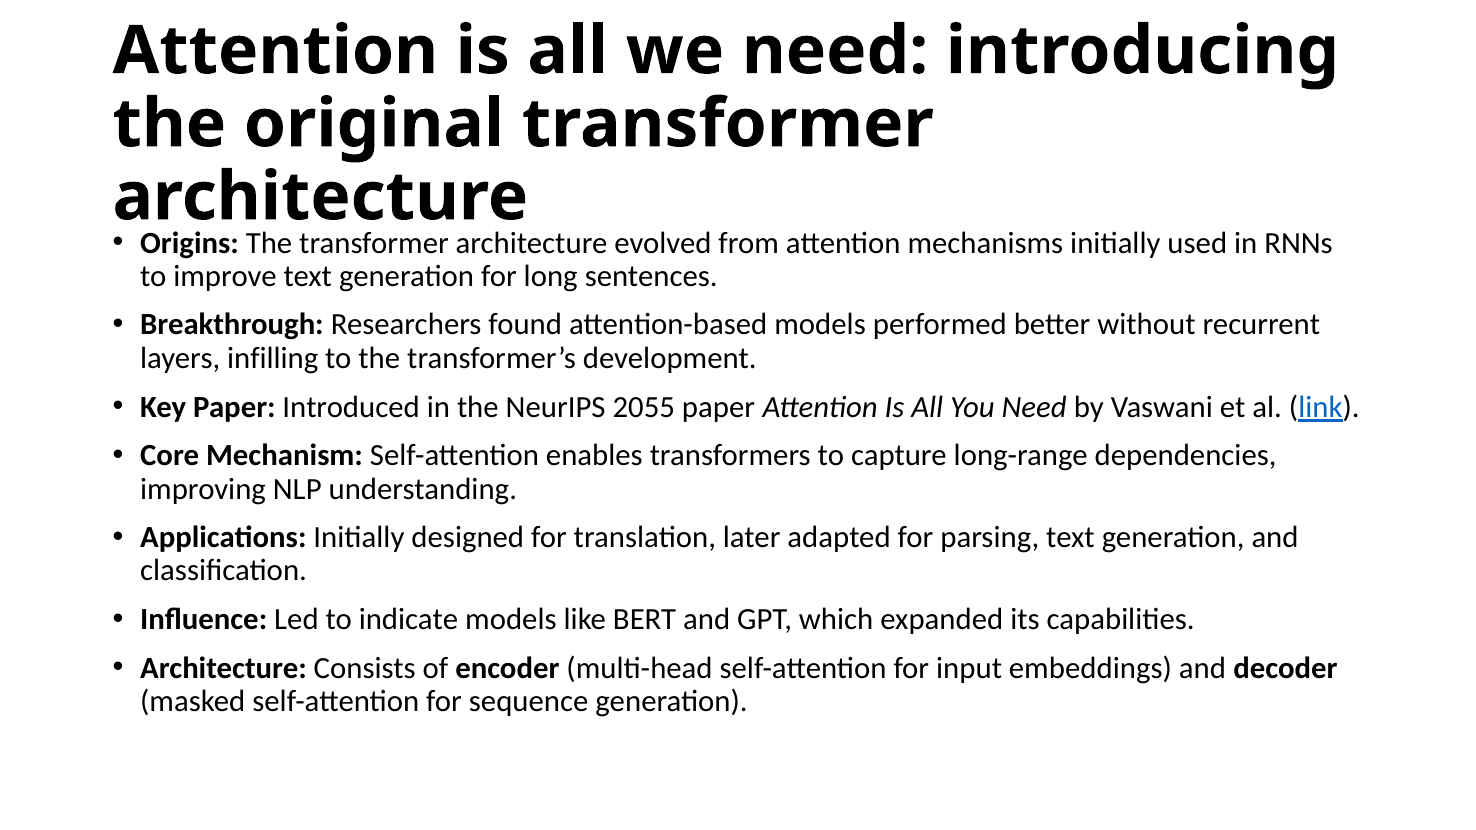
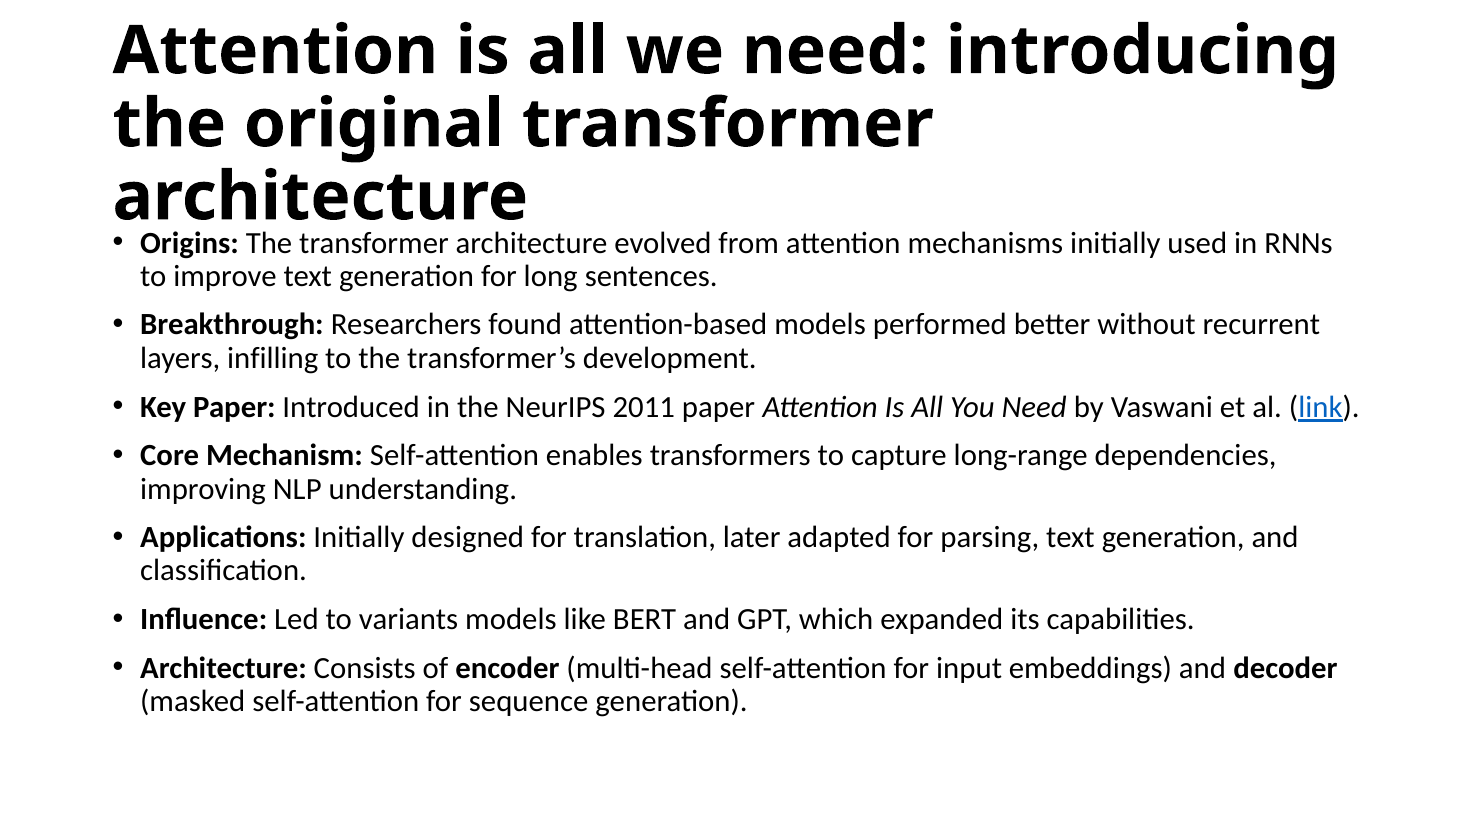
2055: 2055 -> 2011
indicate: indicate -> variants
